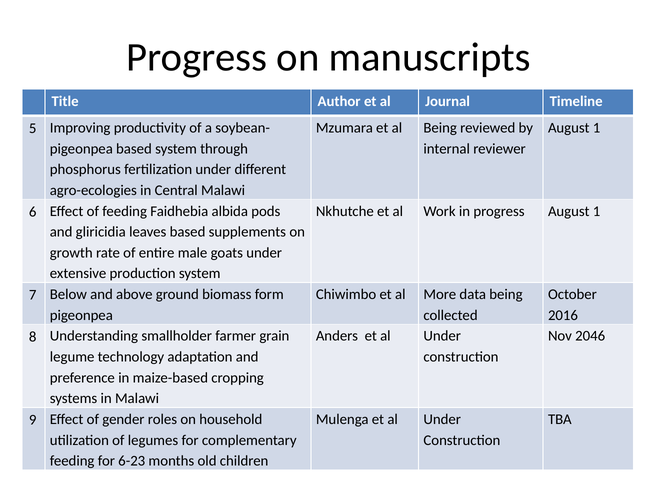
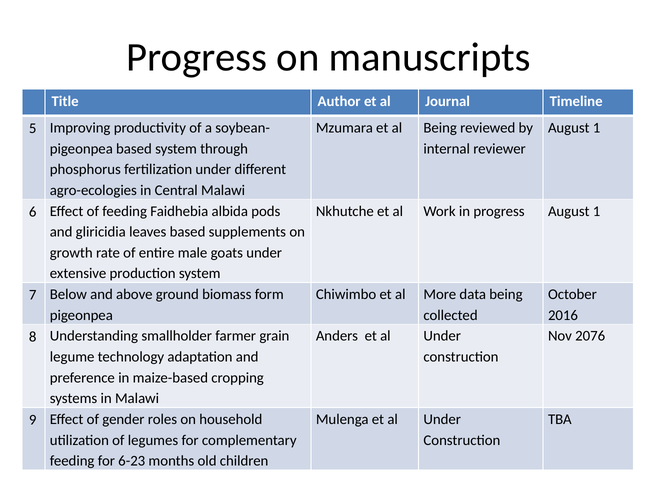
2046: 2046 -> 2076
